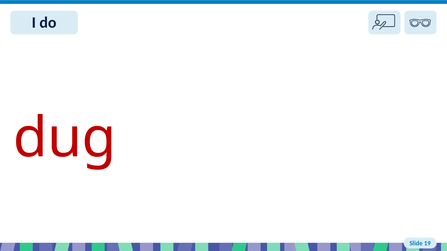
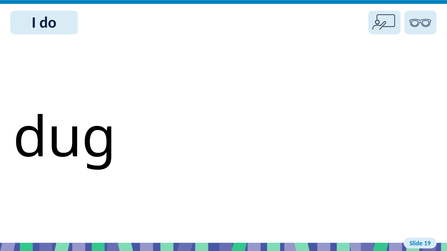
dug colour: red -> black
